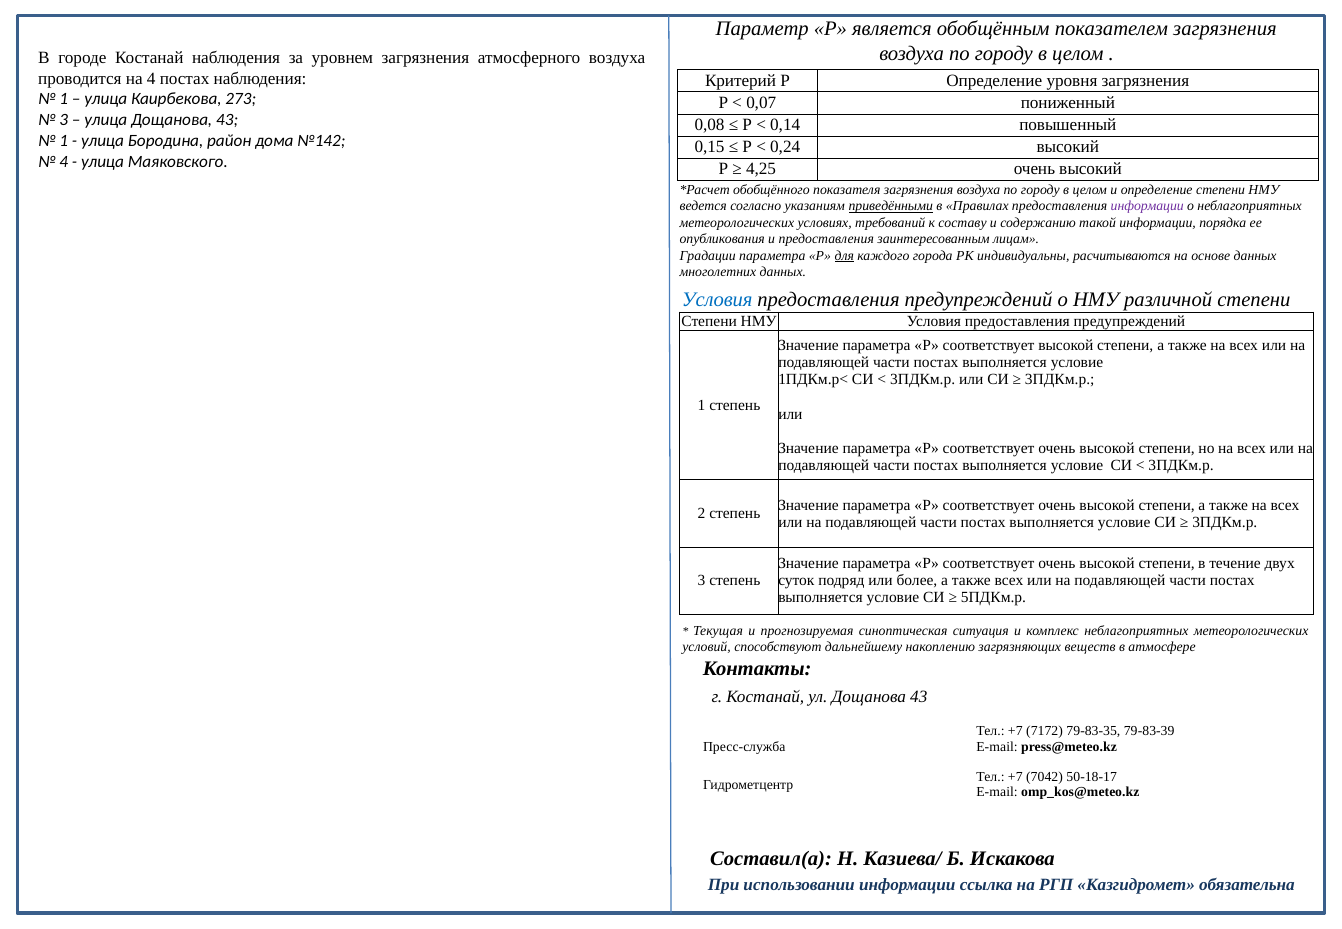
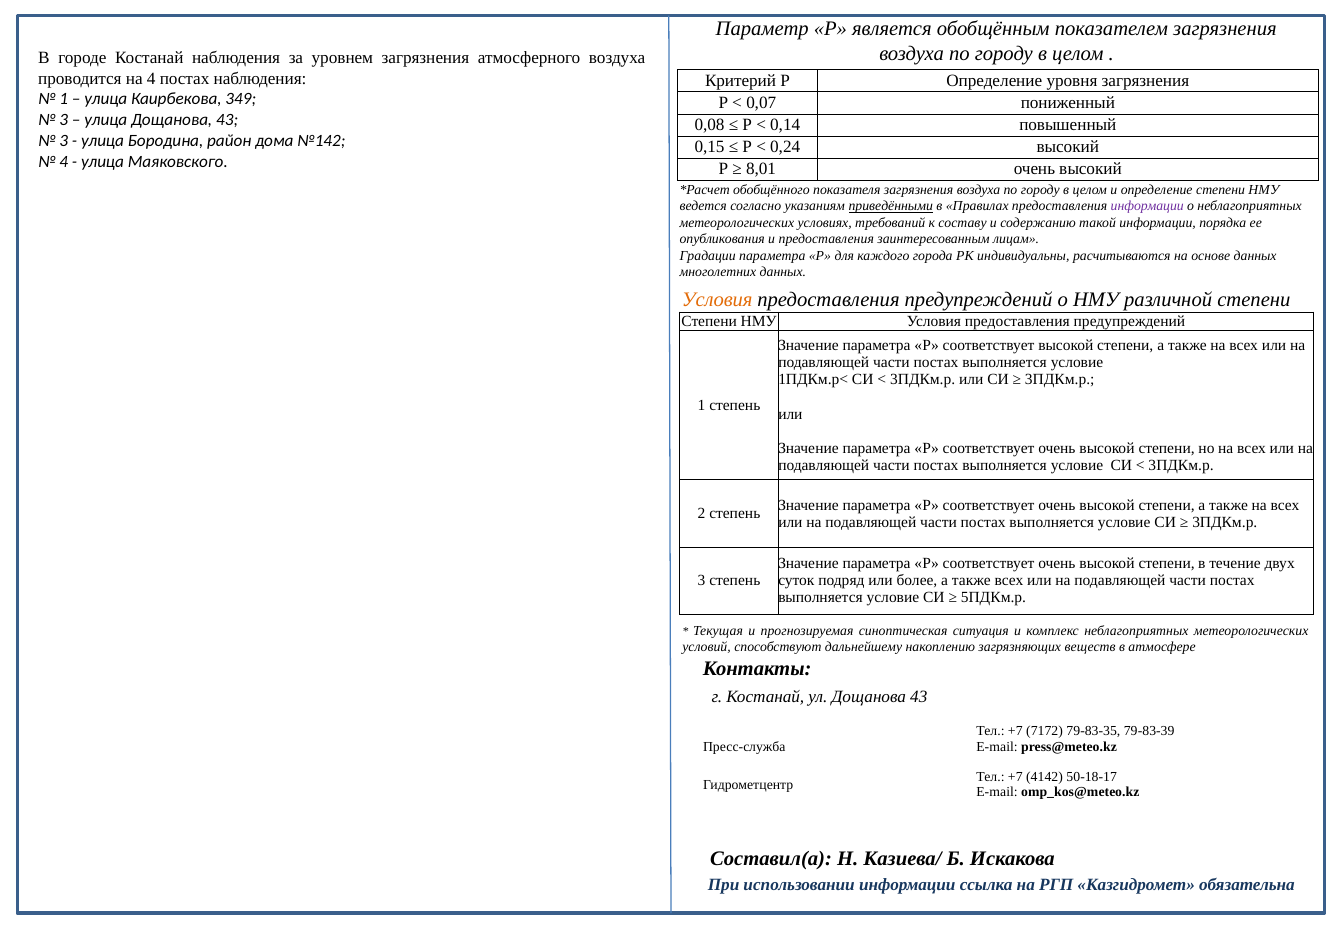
273: 273 -> 349
1 at (64, 141): 1 -> 3
4,25: 4,25 -> 8,01
для underline: present -> none
Условия at (717, 300) colour: blue -> orange
7042: 7042 -> 4142
